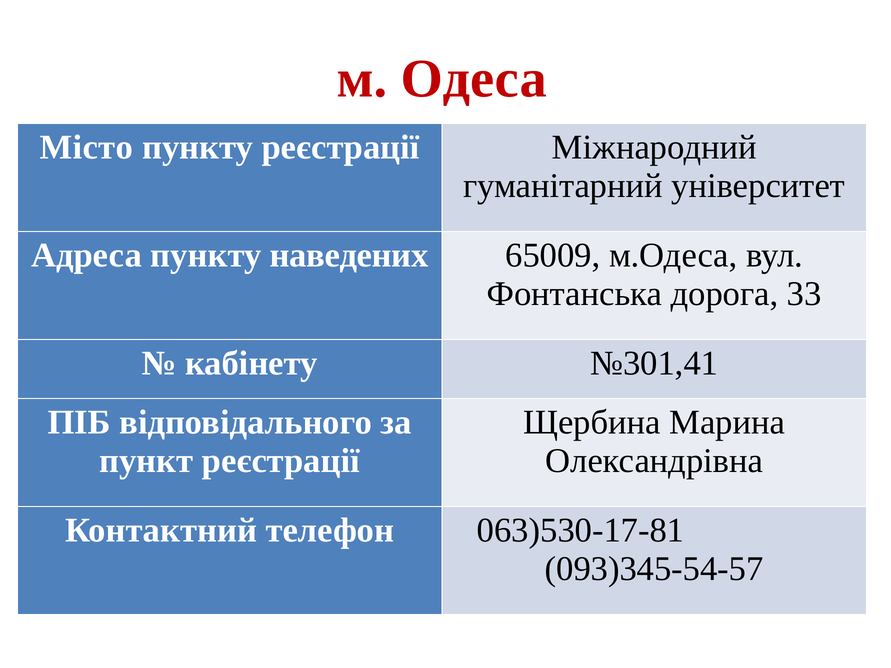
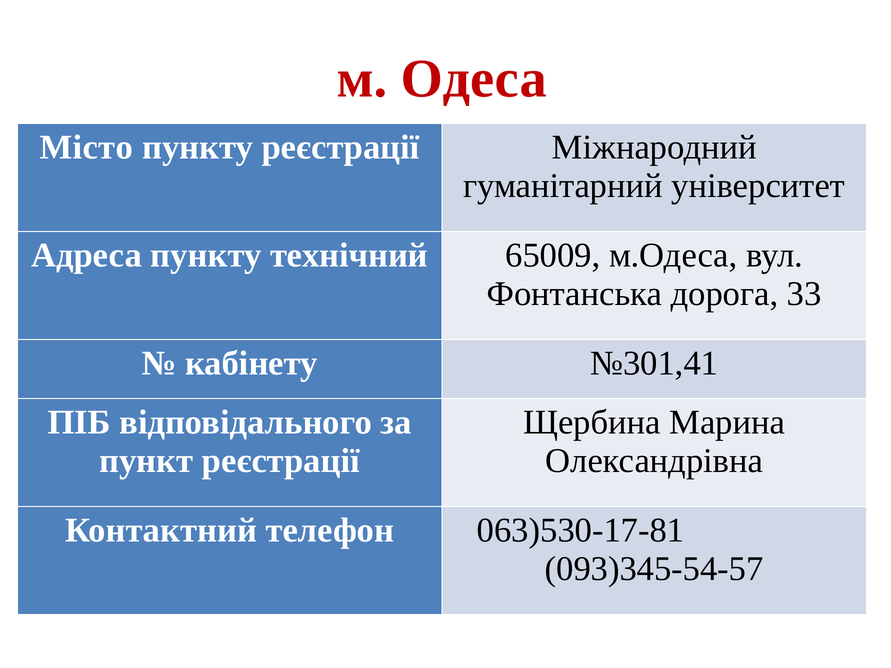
наведених: наведених -> технічний
